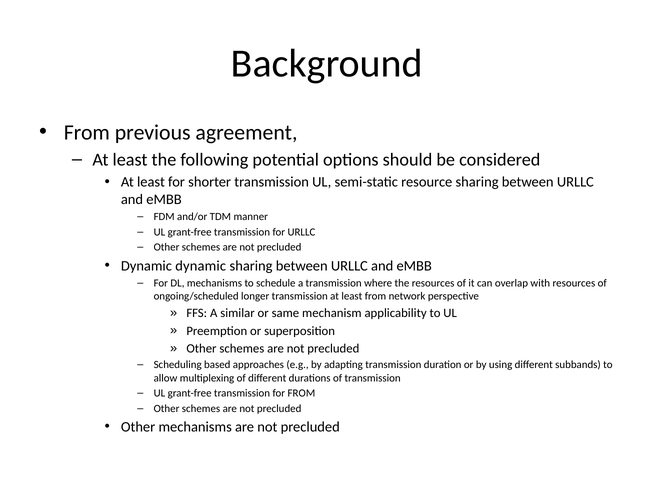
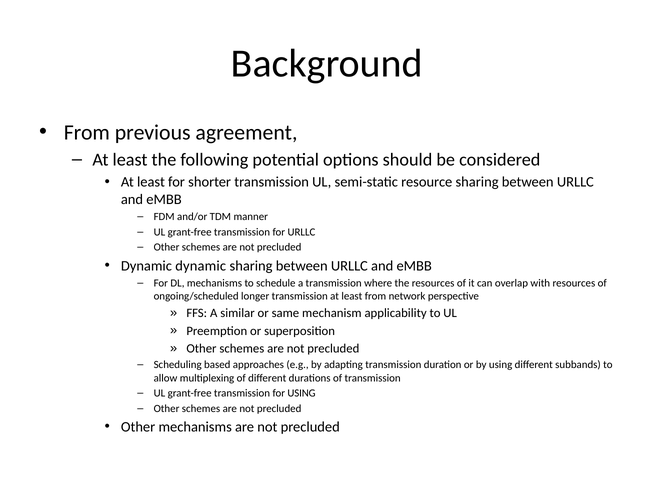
for FROM: FROM -> USING
